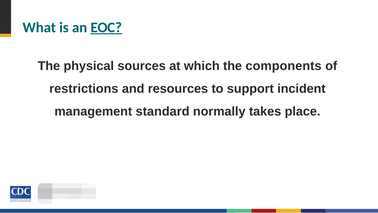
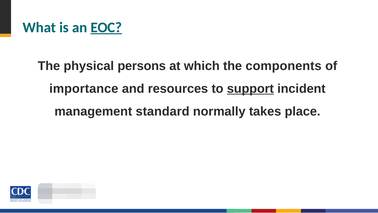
sources: sources -> persons
restrictions: restrictions -> importance
support underline: none -> present
